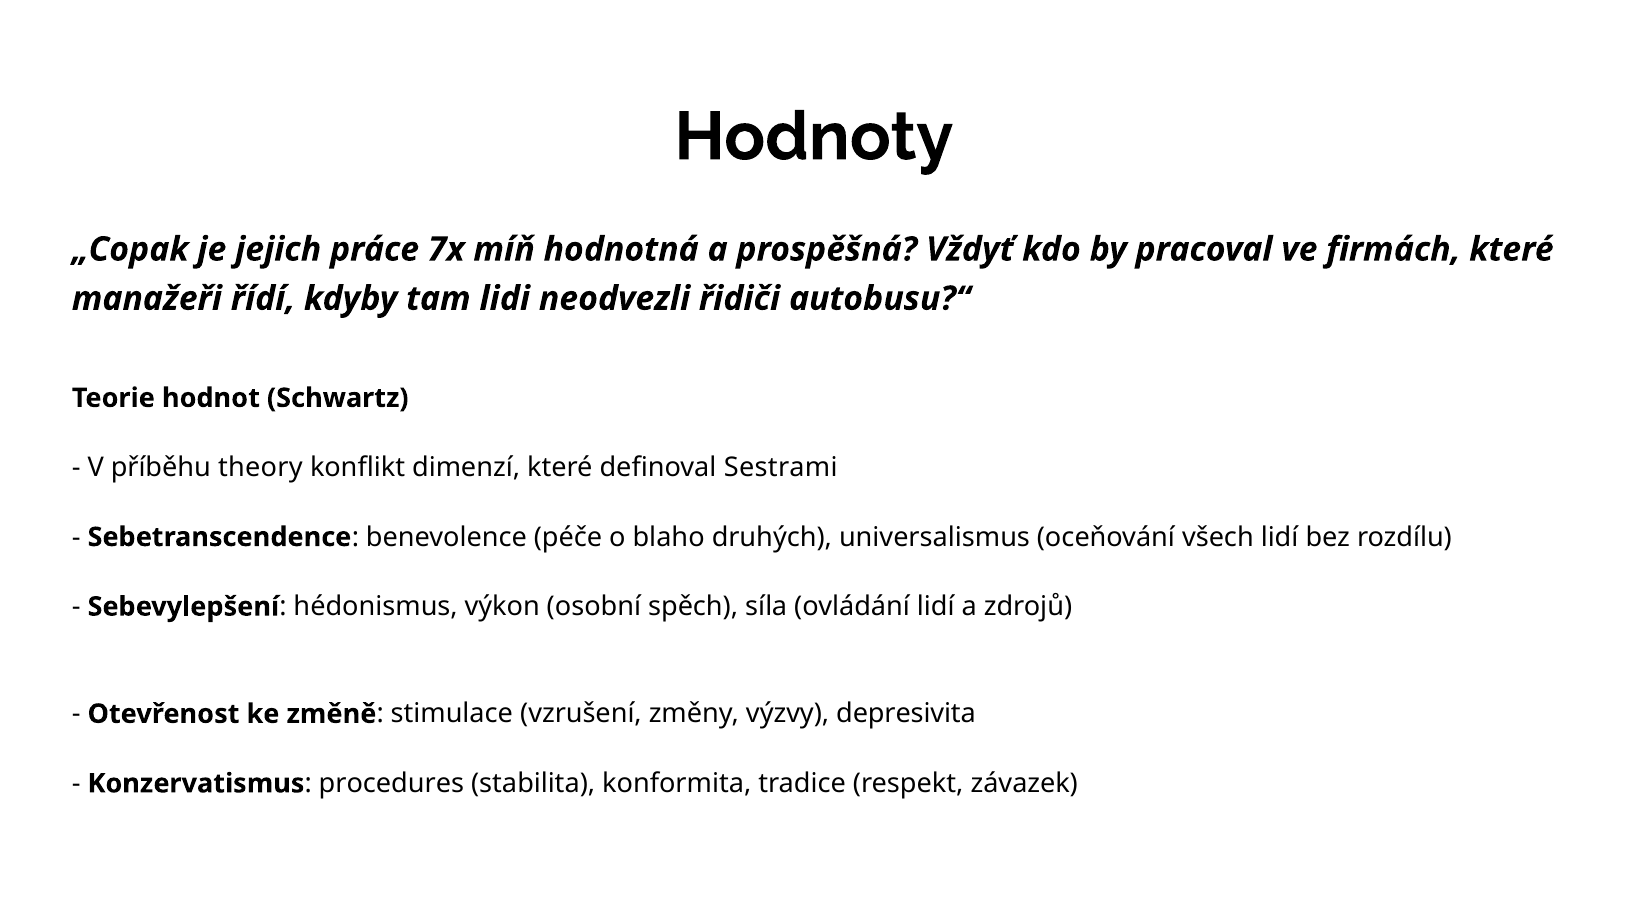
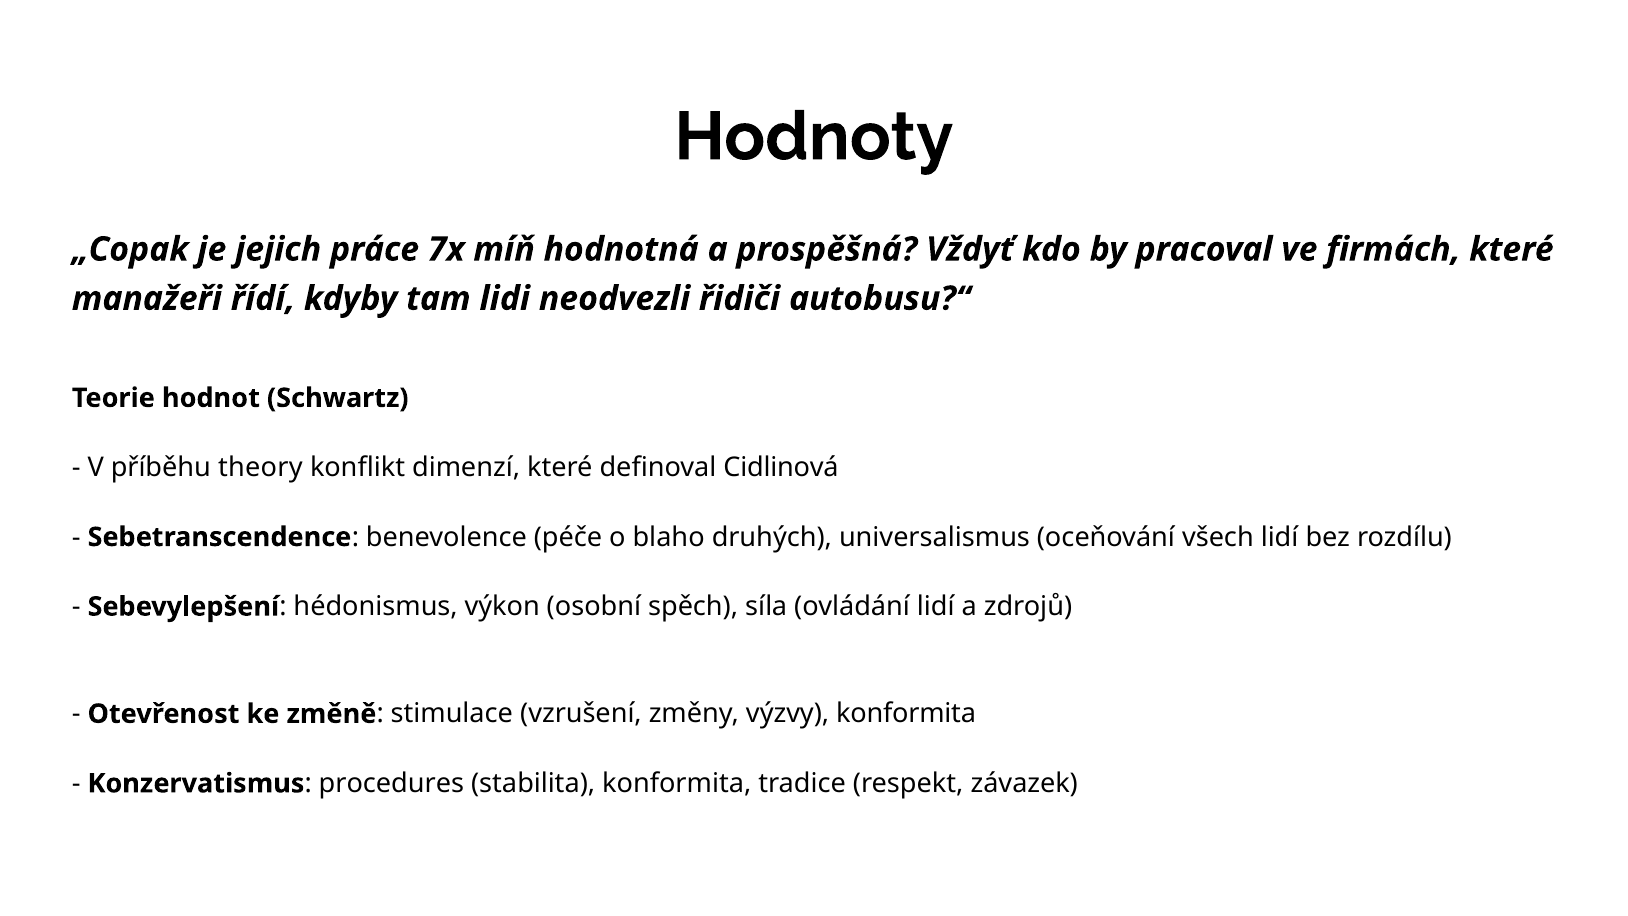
Sestrami: Sestrami -> Cidlinová
výzvy depresivita: depresivita -> konformita
